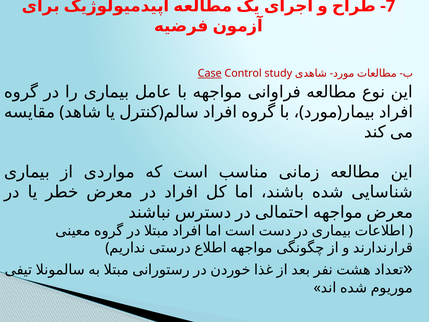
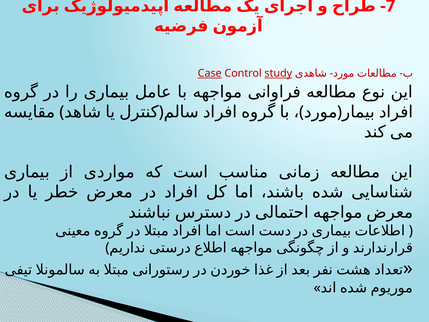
study underline: none -> present
